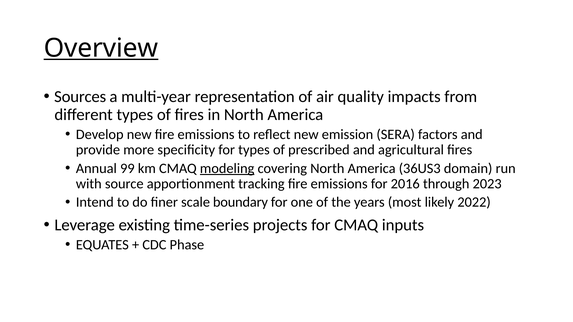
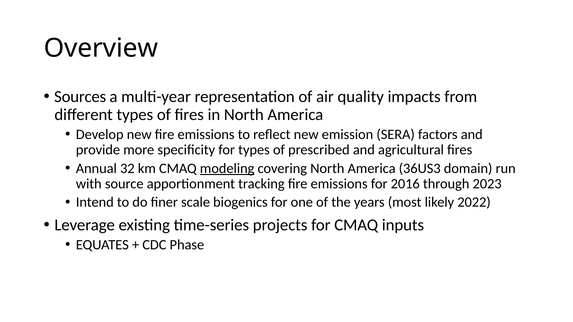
Overview underline: present -> none
99: 99 -> 32
boundary: boundary -> biogenics
